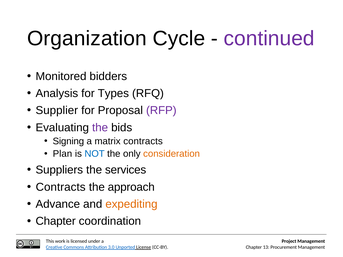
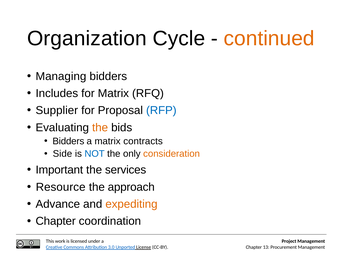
continued colour: purple -> orange
Monitored: Monitored -> Managing
Analysis: Analysis -> Includes
for Types: Types -> Matrix
RFP colour: purple -> blue
the at (100, 128) colour: purple -> orange
Signing at (68, 141): Signing -> Bidders
Plan: Plan -> Side
Suppliers: Suppliers -> Important
Contracts at (61, 187): Contracts -> Resource
